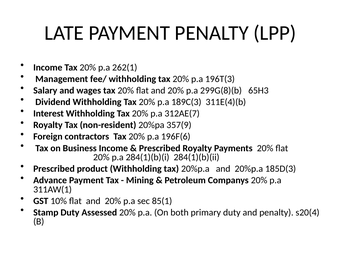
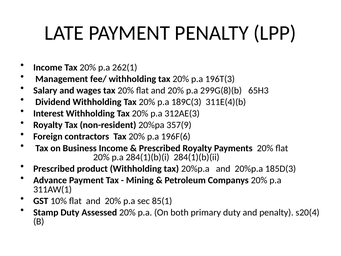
312AE(7: 312AE(7 -> 312AE(3
